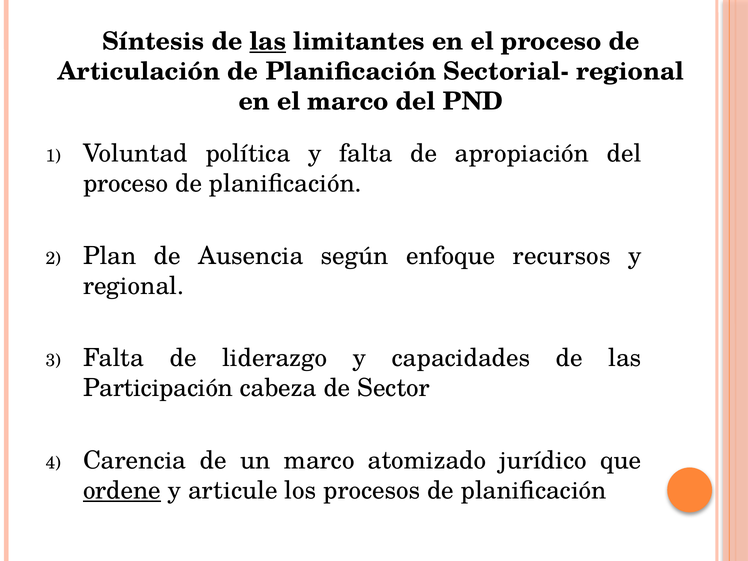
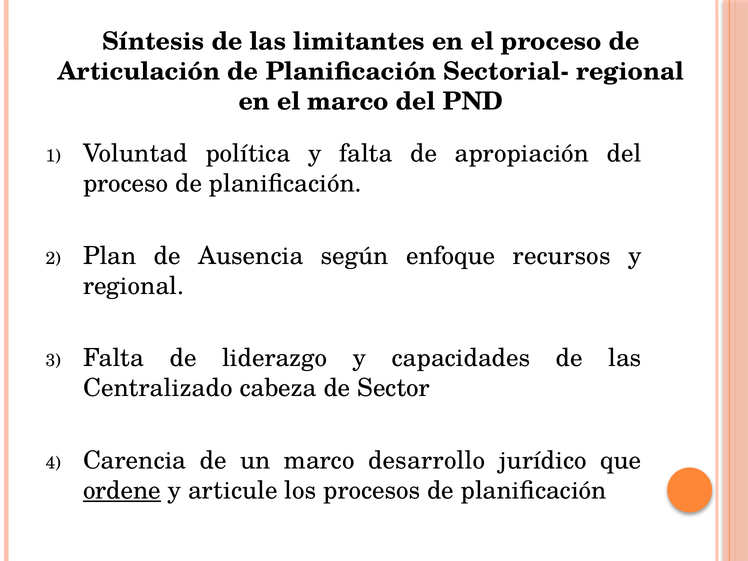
las at (268, 42) underline: present -> none
Participación: Participación -> Centralizado
atomizado: atomizado -> desarrollo
